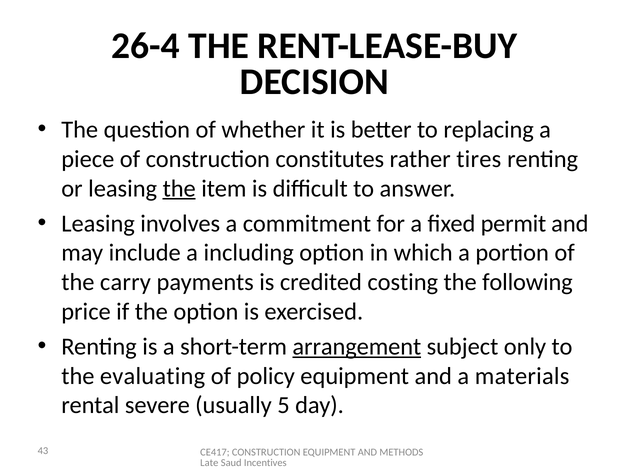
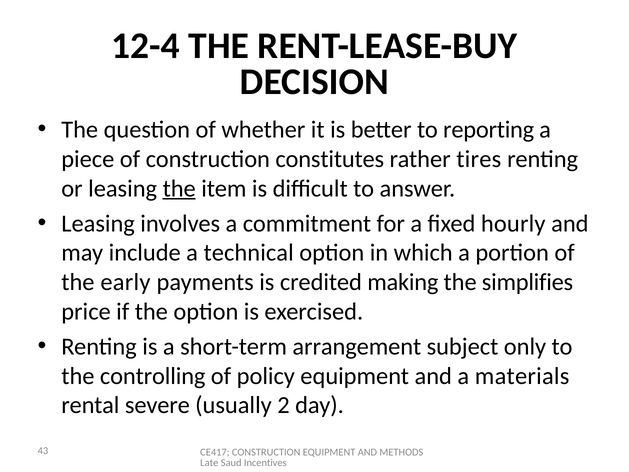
26-4: 26-4 -> 12-4
replacing: replacing -> reporting
permit: permit -> hourly
including: including -> technical
carry: carry -> early
costing: costing -> making
following: following -> simplifies
arrangement underline: present -> none
evaluating: evaluating -> controlling
5: 5 -> 2
